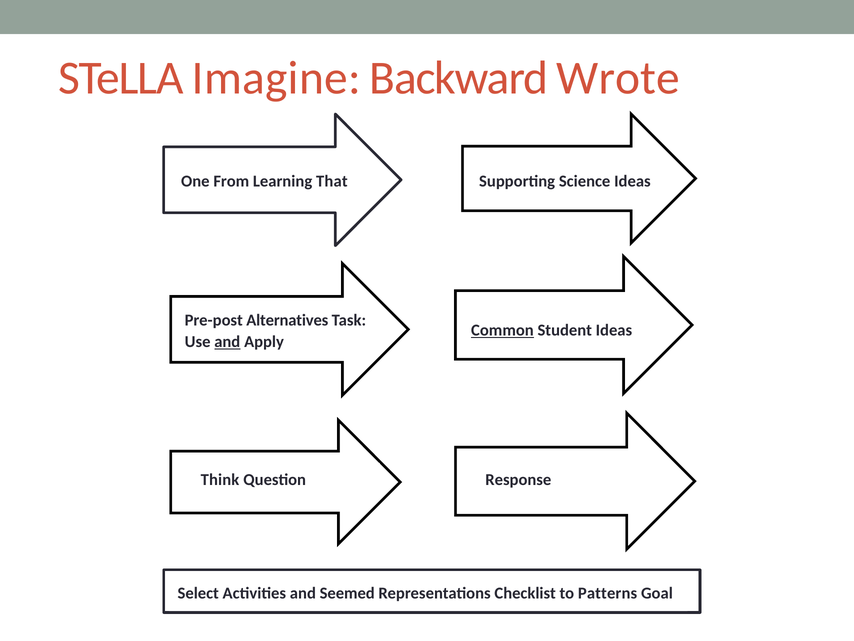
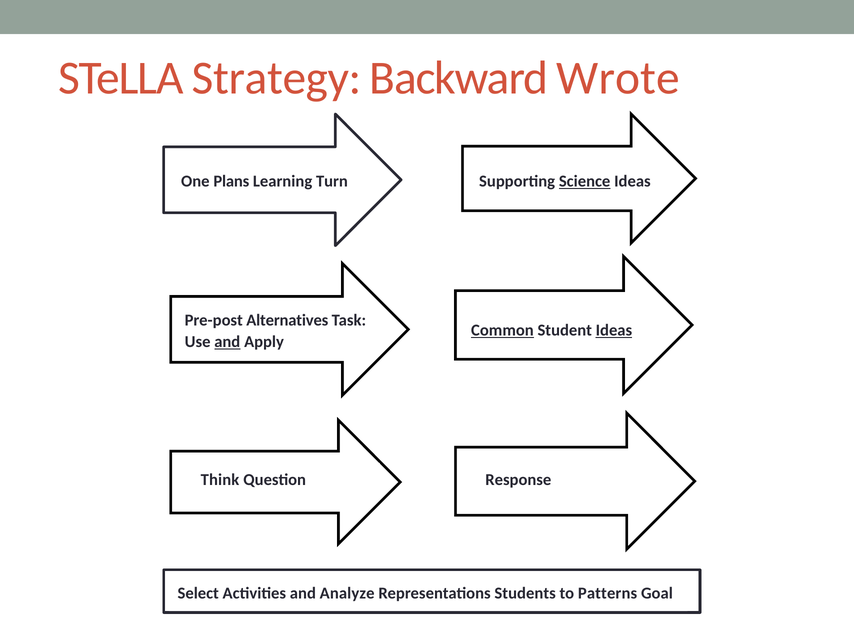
Imagine: Imagine -> Strategy
From: From -> Plans
That: That -> Turn
Science underline: none -> present
Ideas at (614, 330) underline: none -> present
Seemed: Seemed -> Analyze
Checklist: Checklist -> Students
